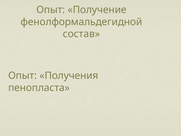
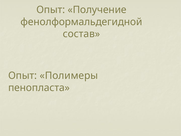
Получения: Получения -> Полимеры
